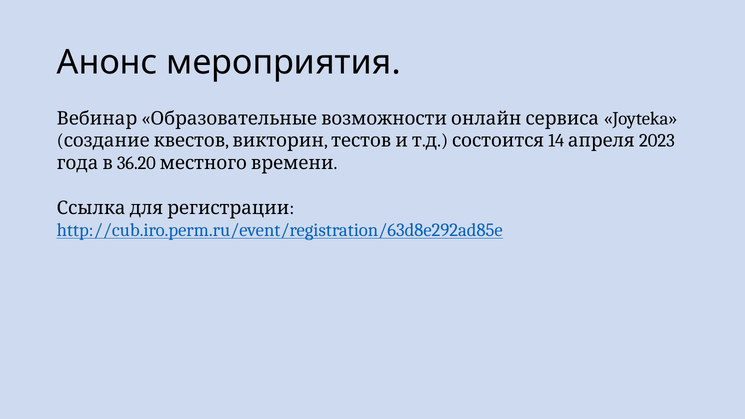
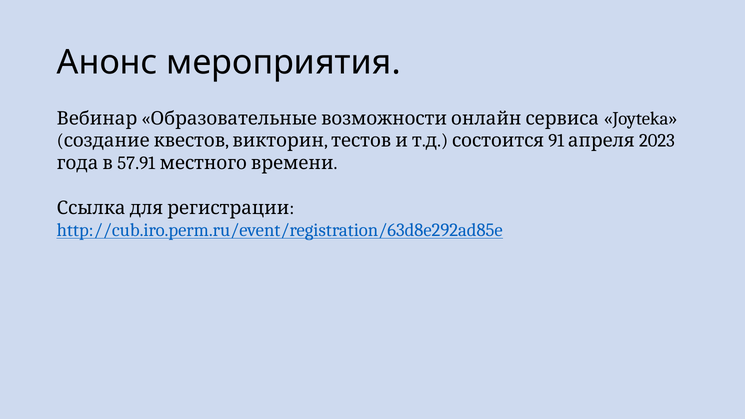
14: 14 -> 91
36.20: 36.20 -> 57.91
